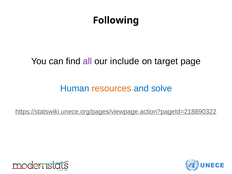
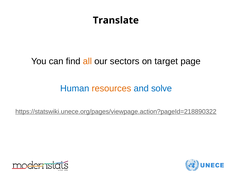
Following: Following -> Translate
all colour: purple -> orange
include: include -> sectors
